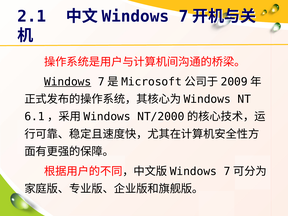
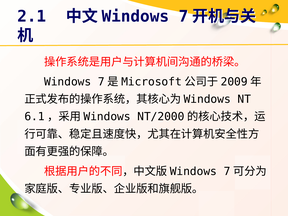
Windows at (68, 82) underline: present -> none
